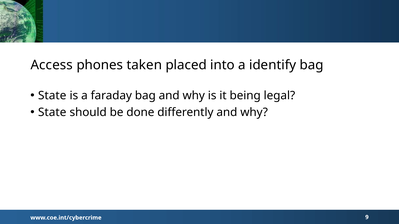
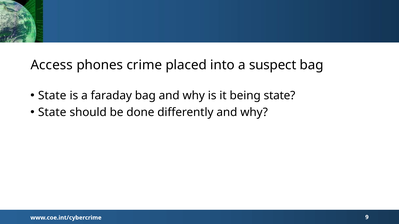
taken: taken -> crime
identify: identify -> suspect
being legal: legal -> state
